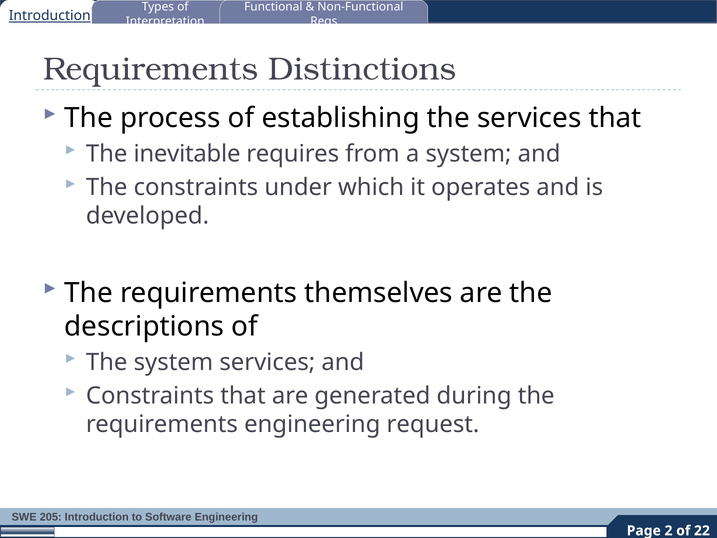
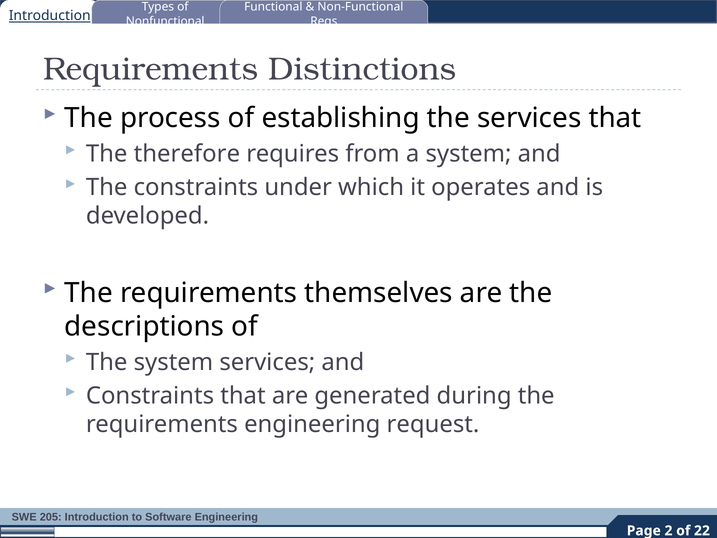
Interpretation: Interpretation -> Nonfunctional
inevitable: inevitable -> therefore
